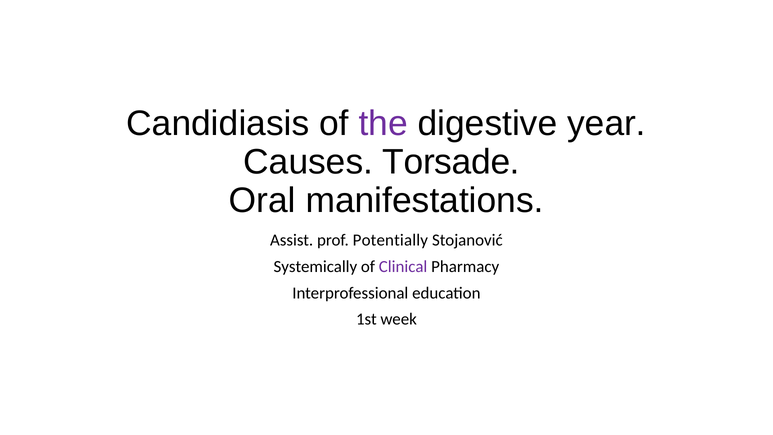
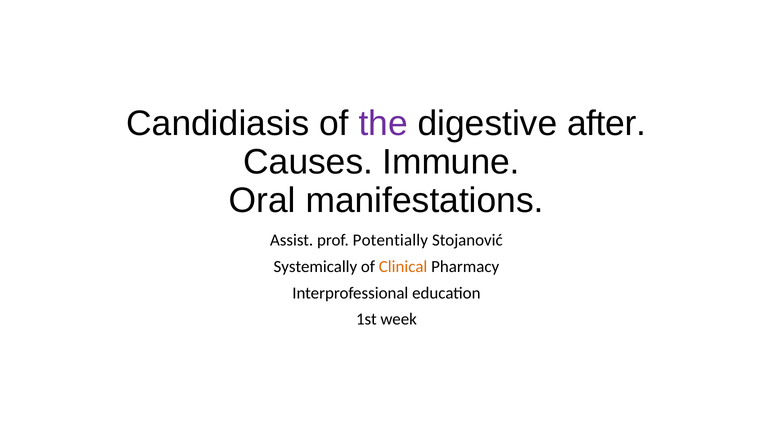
year: year -> after
Torsade: Torsade -> Immune
Clinical colour: purple -> orange
